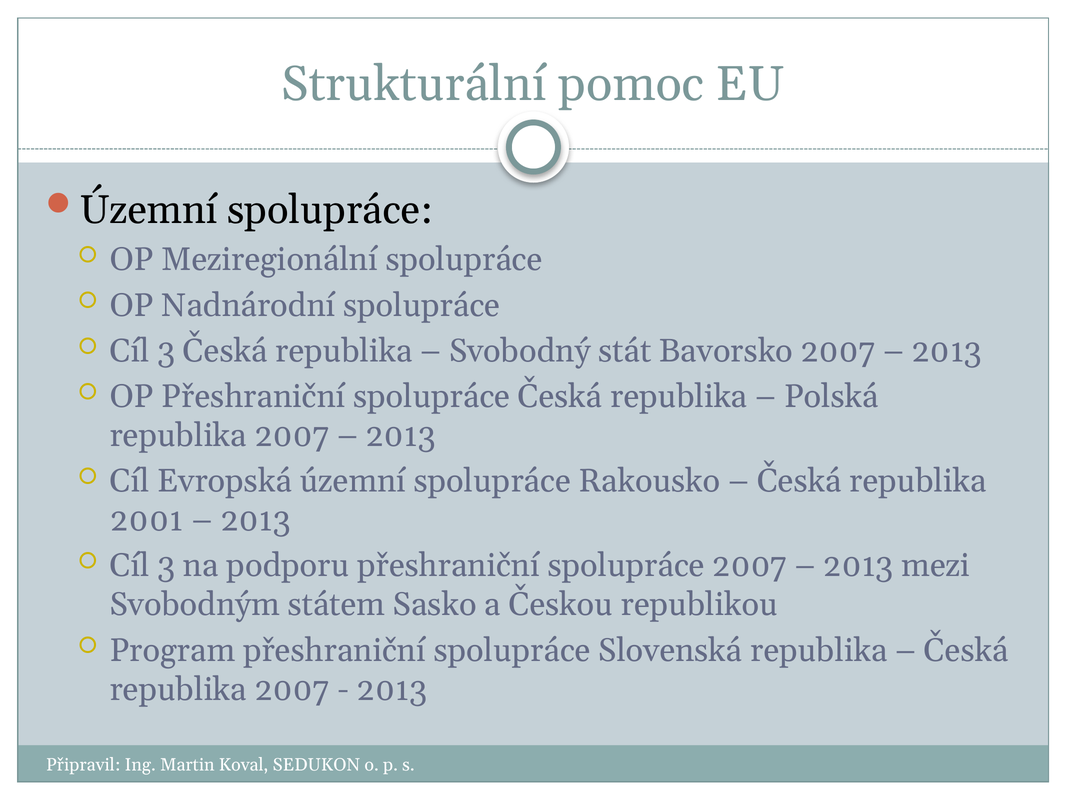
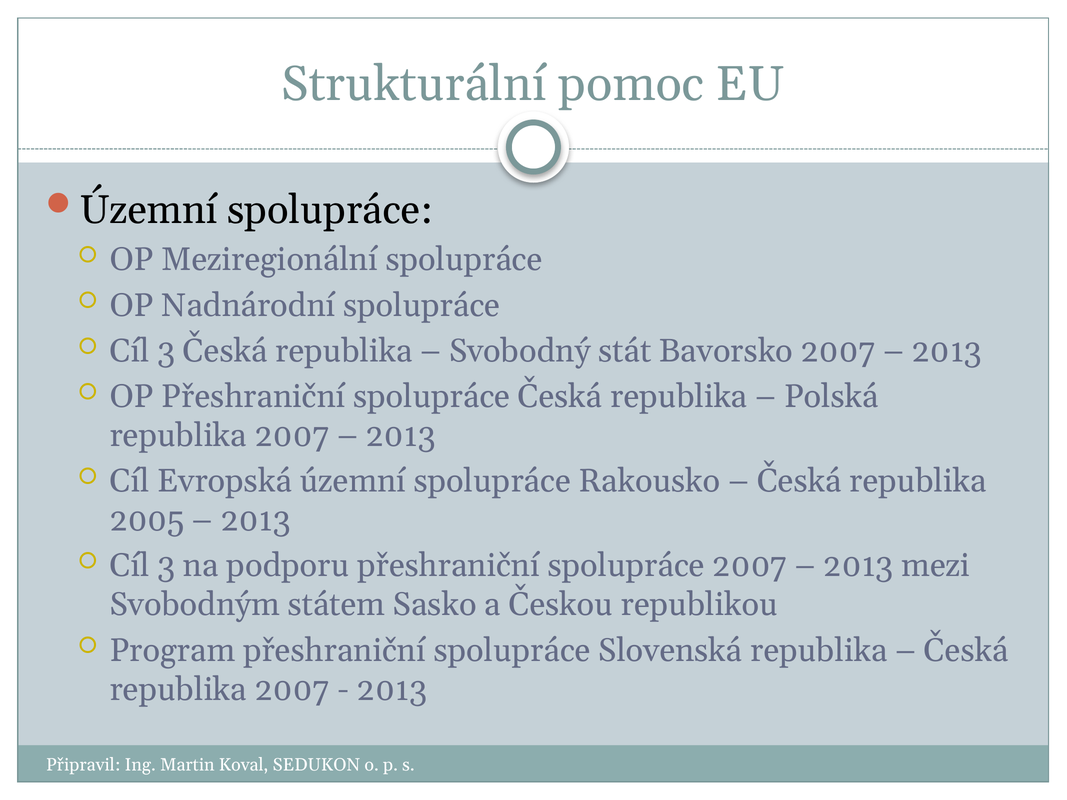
2001: 2001 -> 2005
